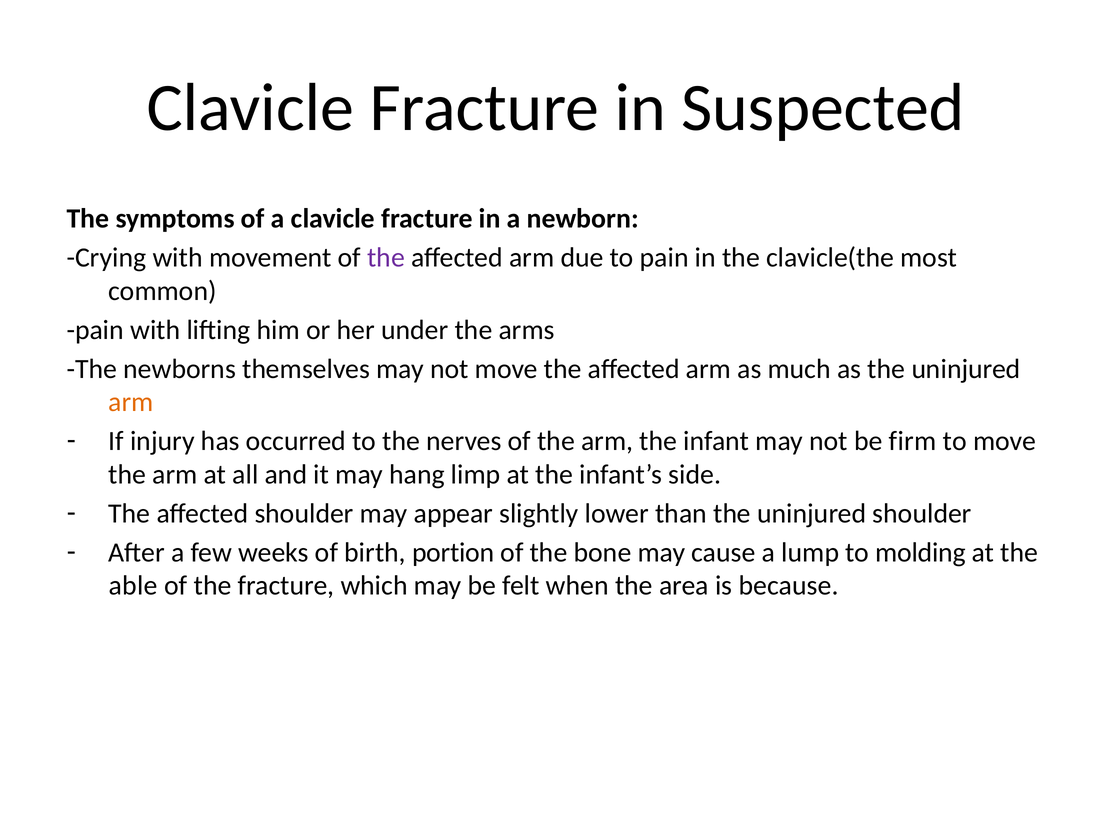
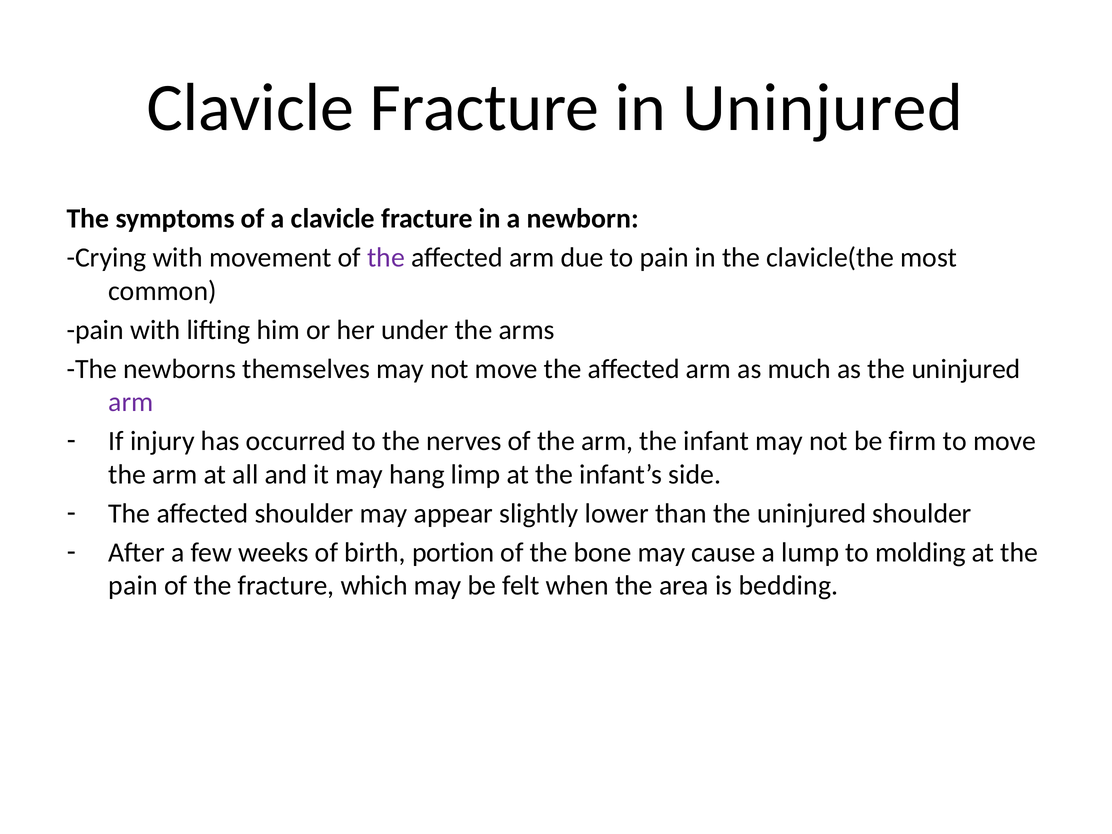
in Suspected: Suspected -> Uninjured
arm at (131, 402) colour: orange -> purple
able at (133, 586): able -> pain
because: because -> bedding
